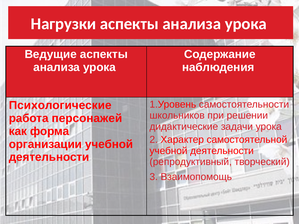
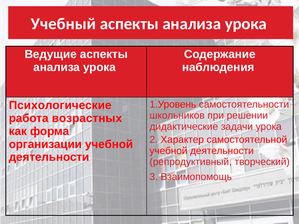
Нагрузки: Нагрузки -> Учебный
персонажей: персонажей -> возрастных
